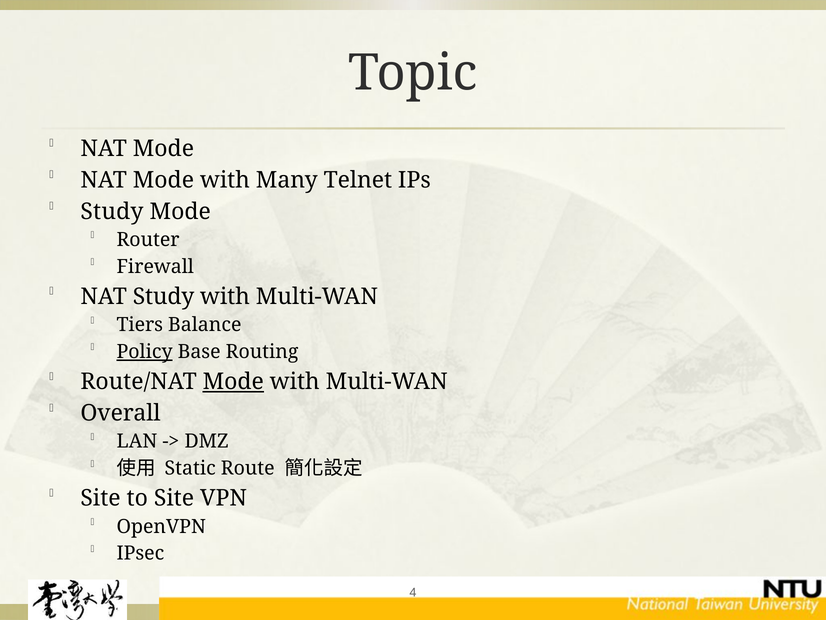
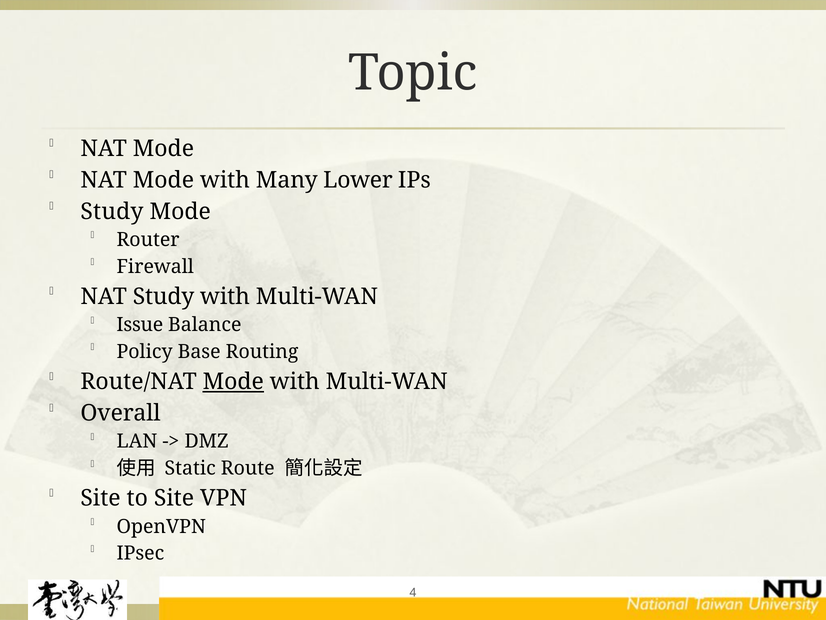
Telnet: Telnet -> Lower
Tiers: Tiers -> Issue
Policy underline: present -> none
